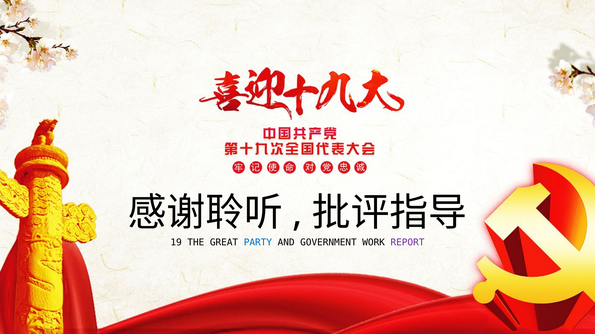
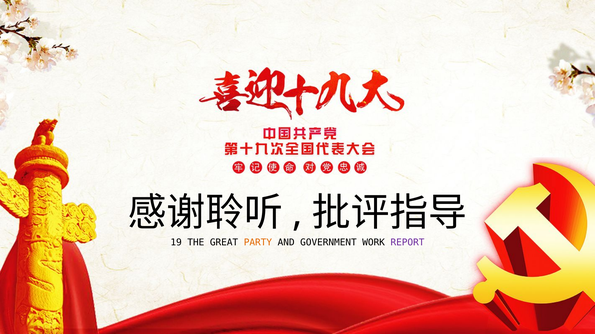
PARTY colour: blue -> orange
